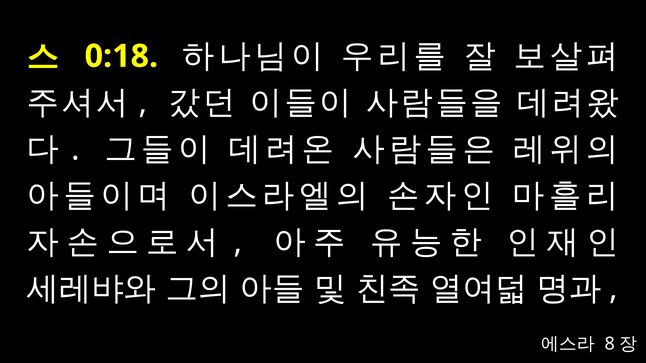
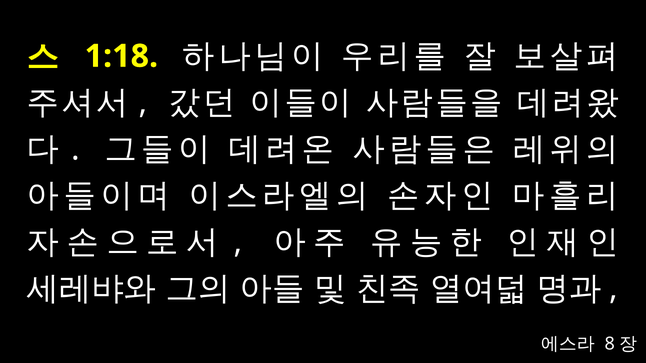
0:18: 0:18 -> 1:18
